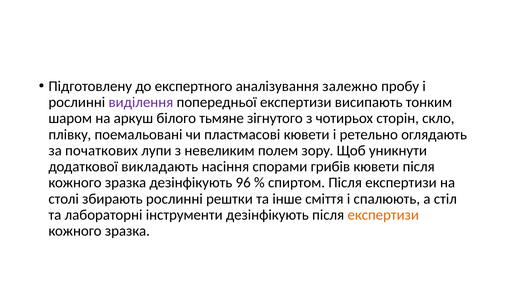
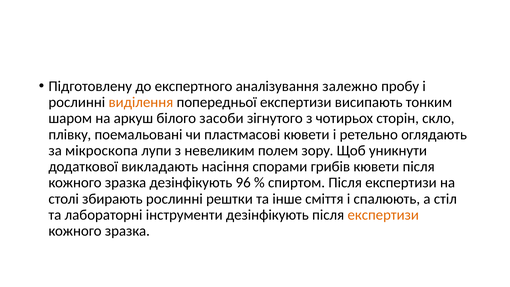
виділення colour: purple -> orange
тьмяне: тьмяне -> засоби
початкових: початкових -> мікроскопа
